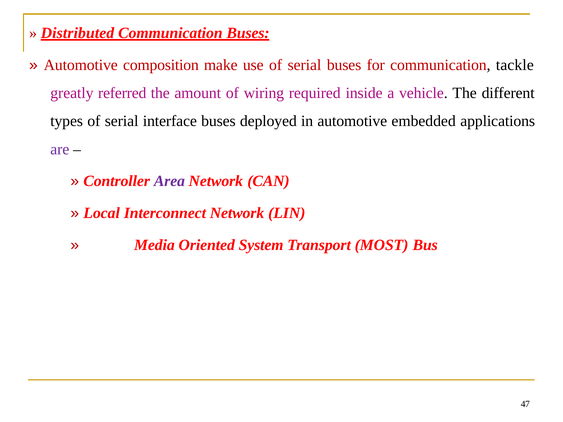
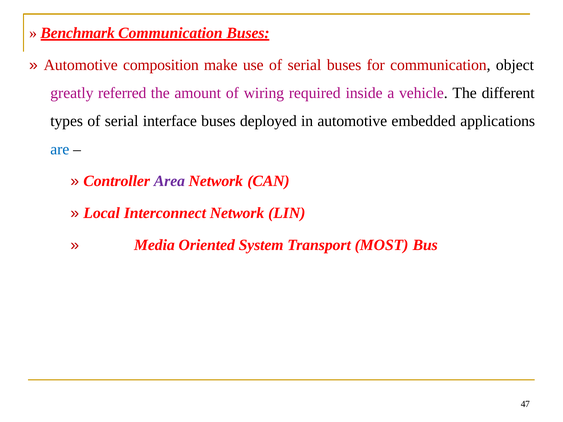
Distributed: Distributed -> Benchmark
tackle: tackle -> object
are colour: purple -> blue
